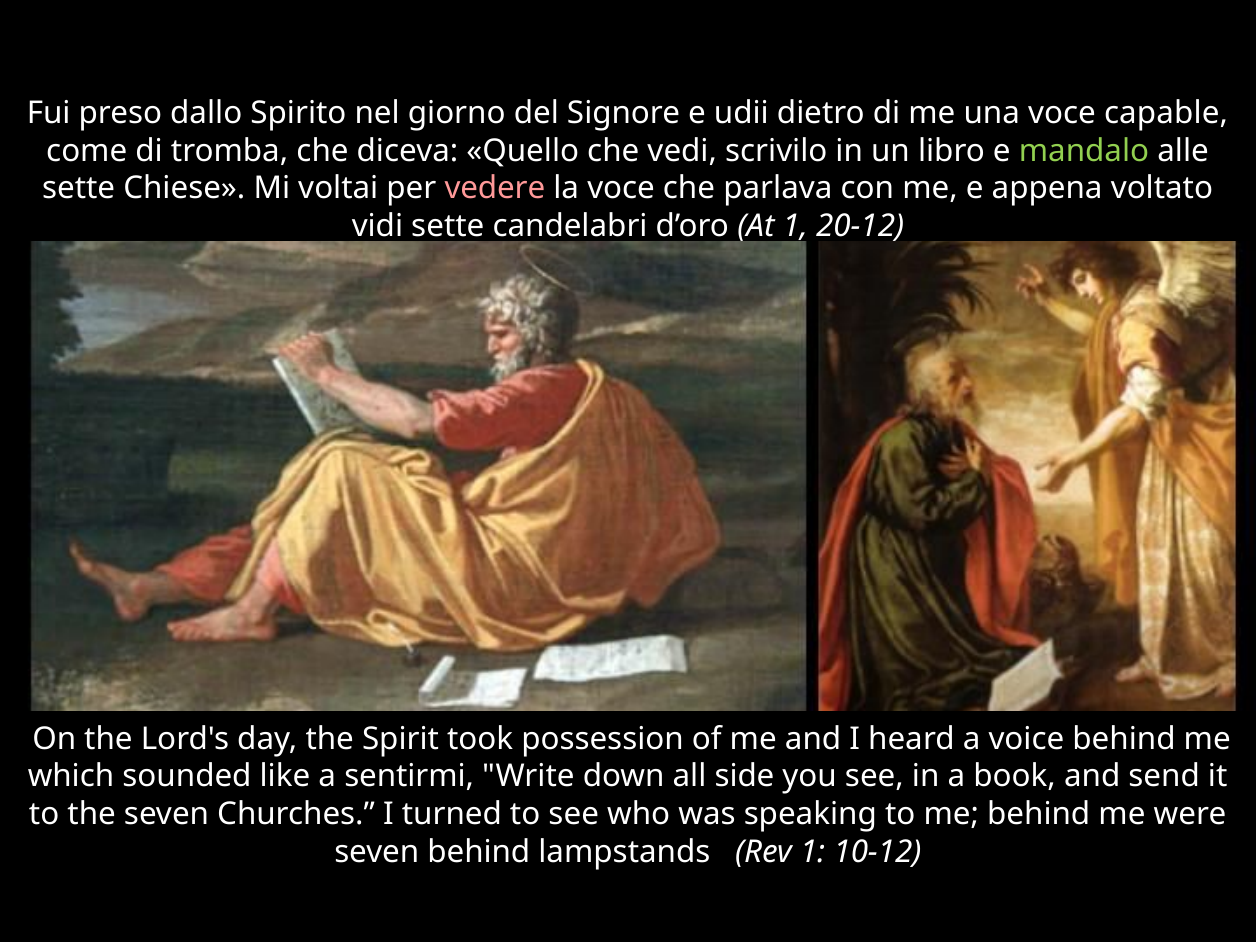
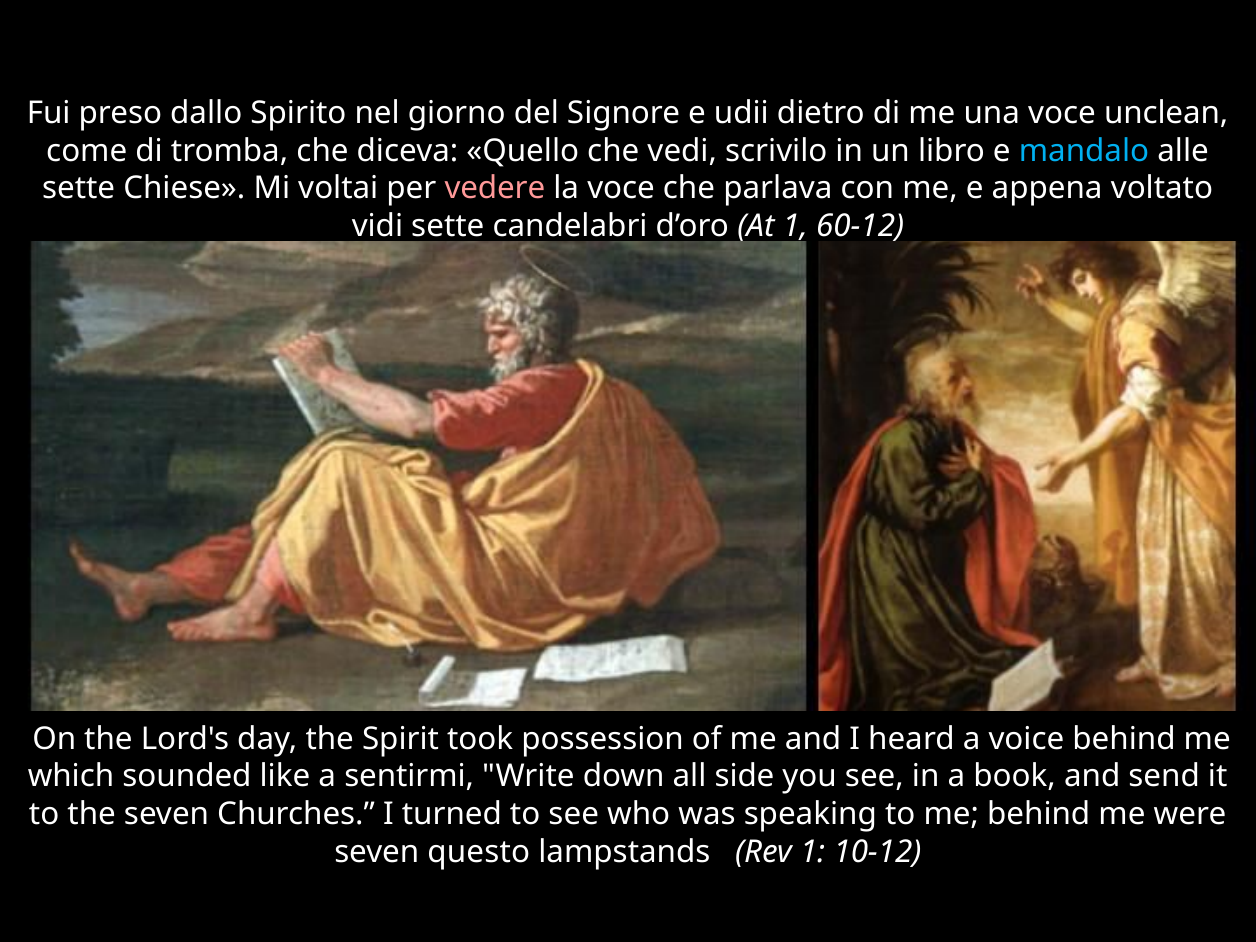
capable: capable -> unclean
mandalo colour: light green -> light blue
20-12: 20-12 -> 60-12
seven behind: behind -> questo
